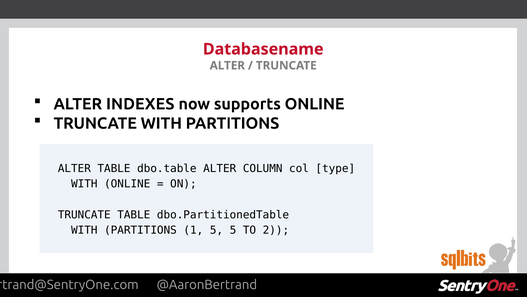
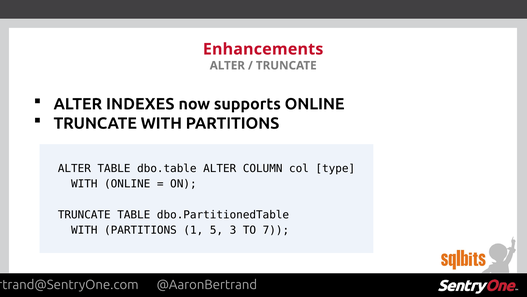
Databasename: Databasename -> Enhancements
5 5: 5 -> 3
2: 2 -> 7
